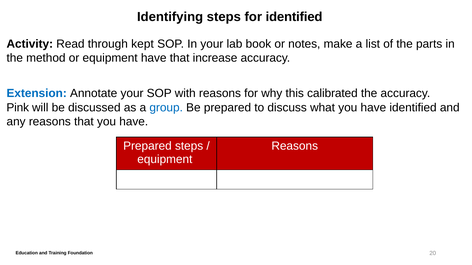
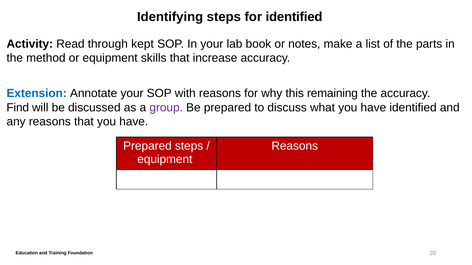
equipment have: have -> skills
calibrated: calibrated -> remaining
Pink: Pink -> Find
group colour: blue -> purple
